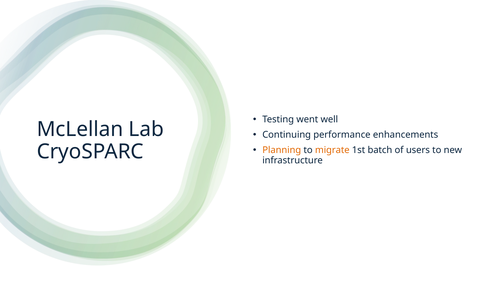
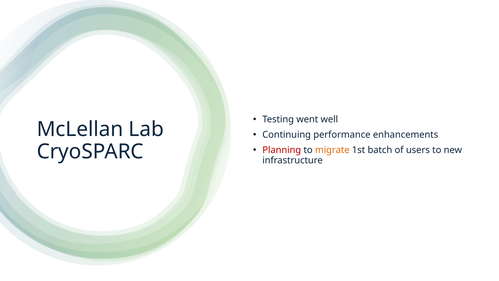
Planning colour: orange -> red
